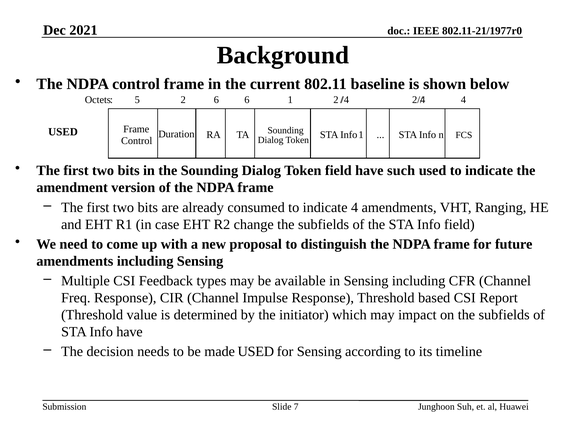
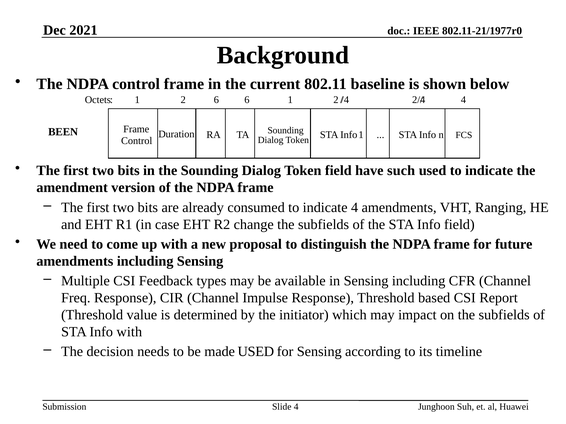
Octets 5: 5 -> 1
USED at (63, 132): USED -> BEEN
Info have: have -> with
Slide 7: 7 -> 4
